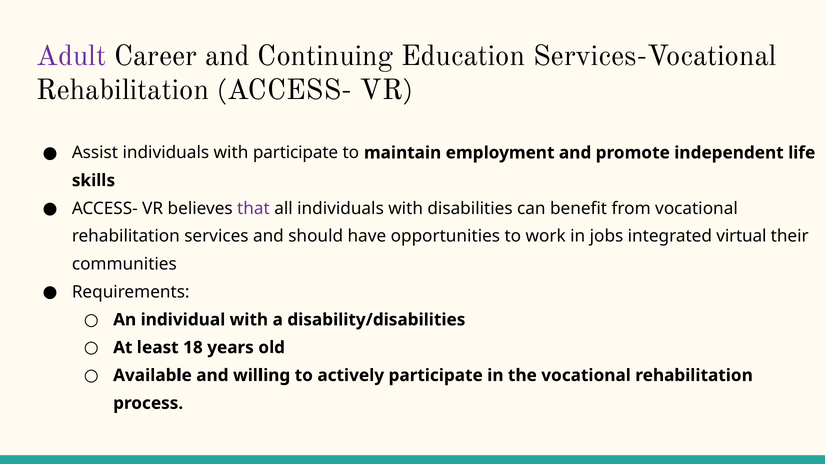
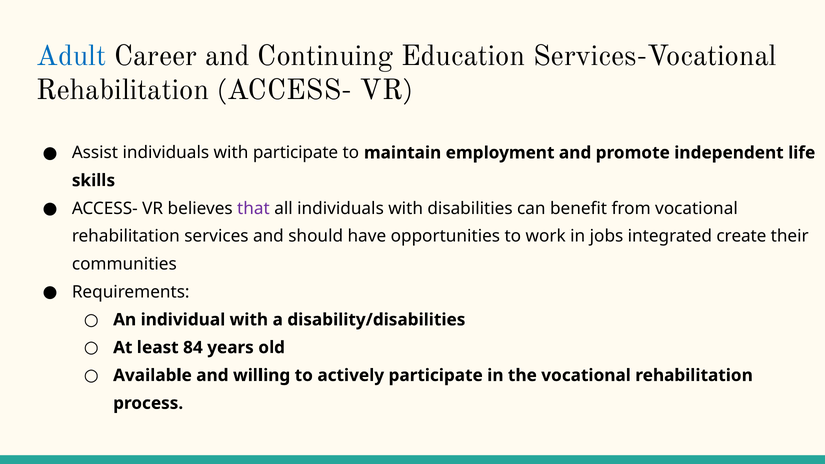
Adult colour: purple -> blue
virtual: virtual -> create
18: 18 -> 84
